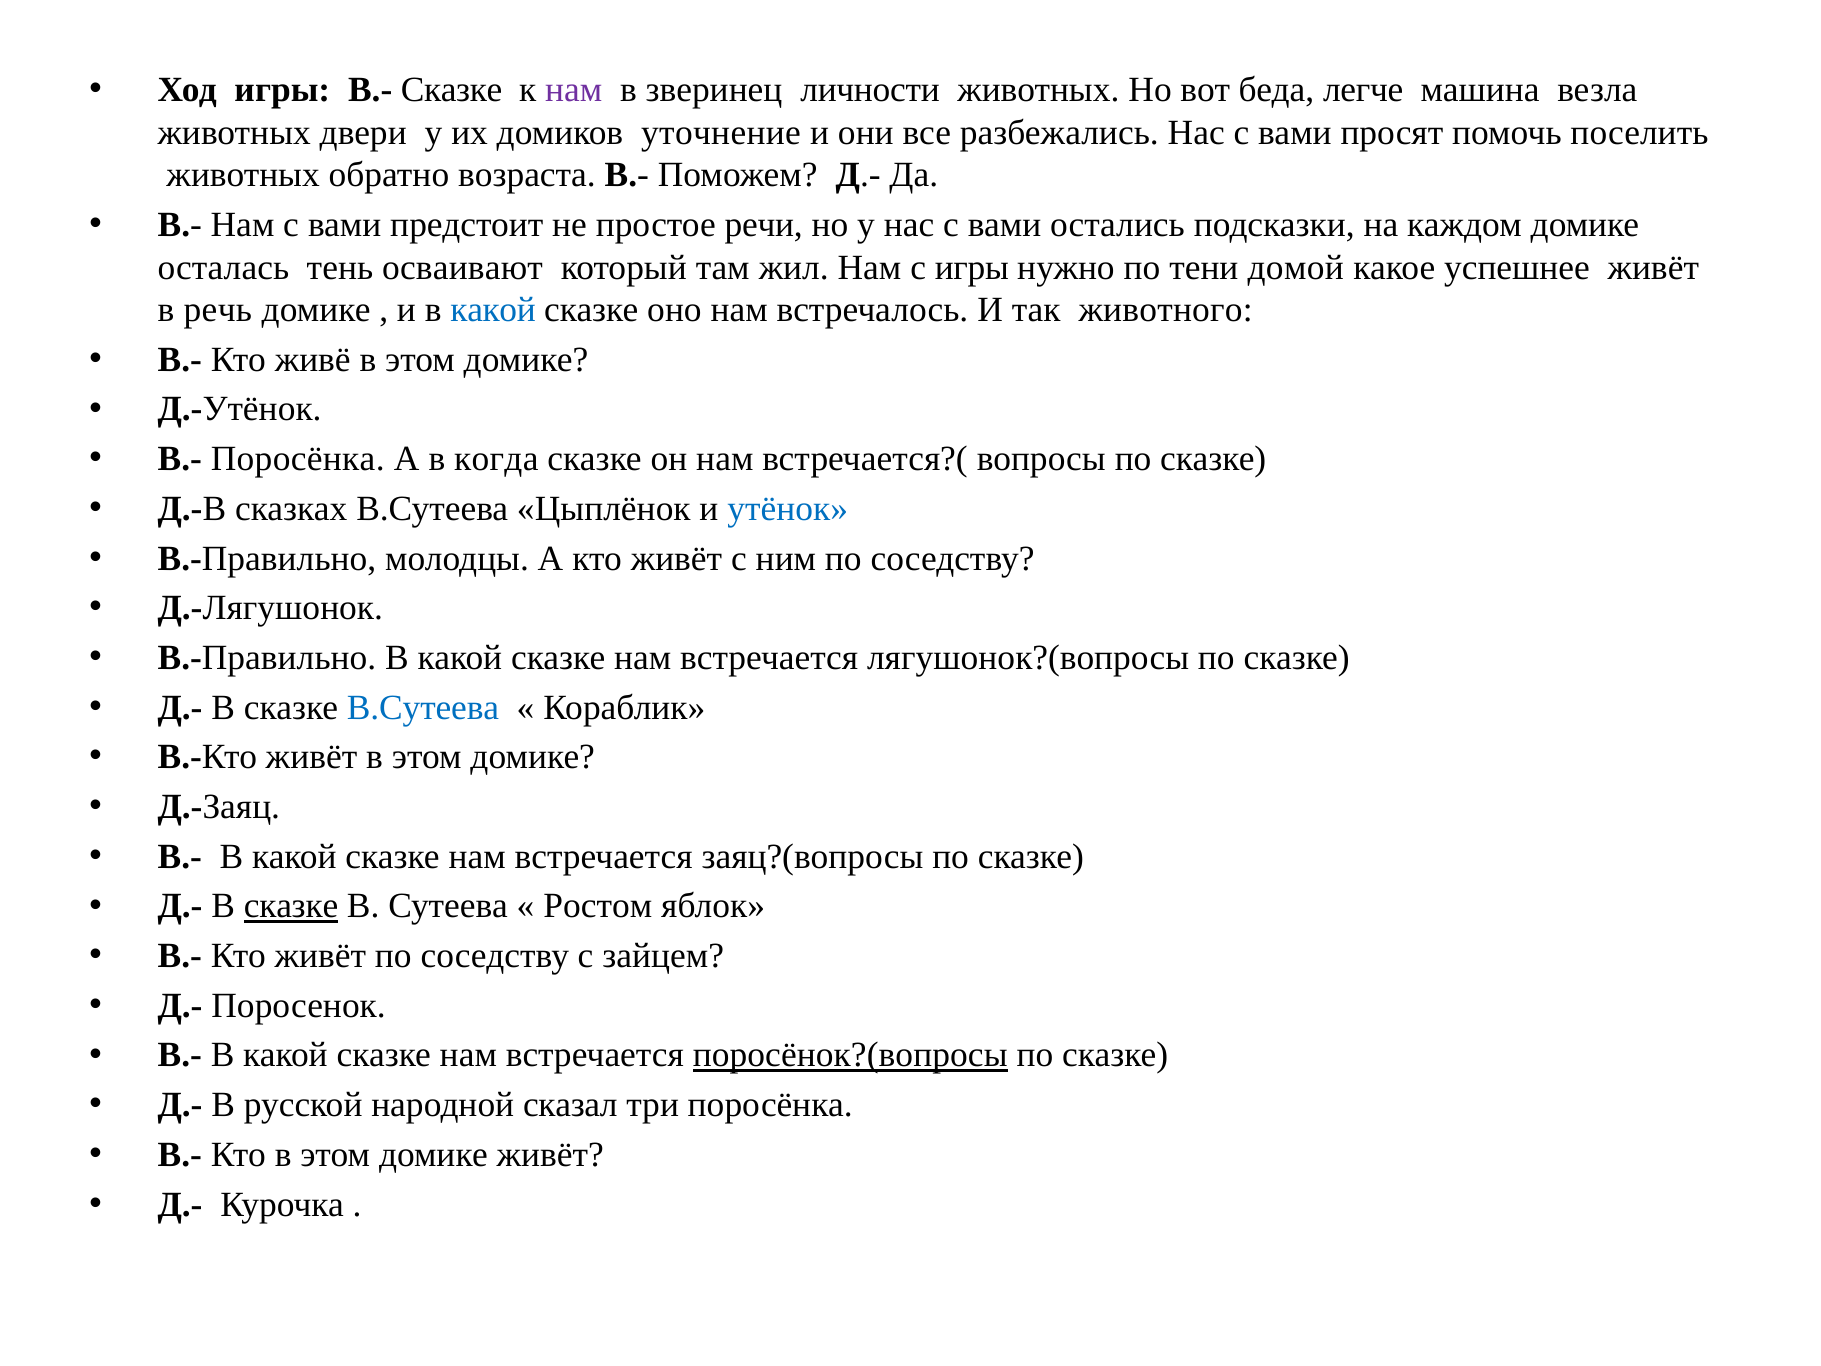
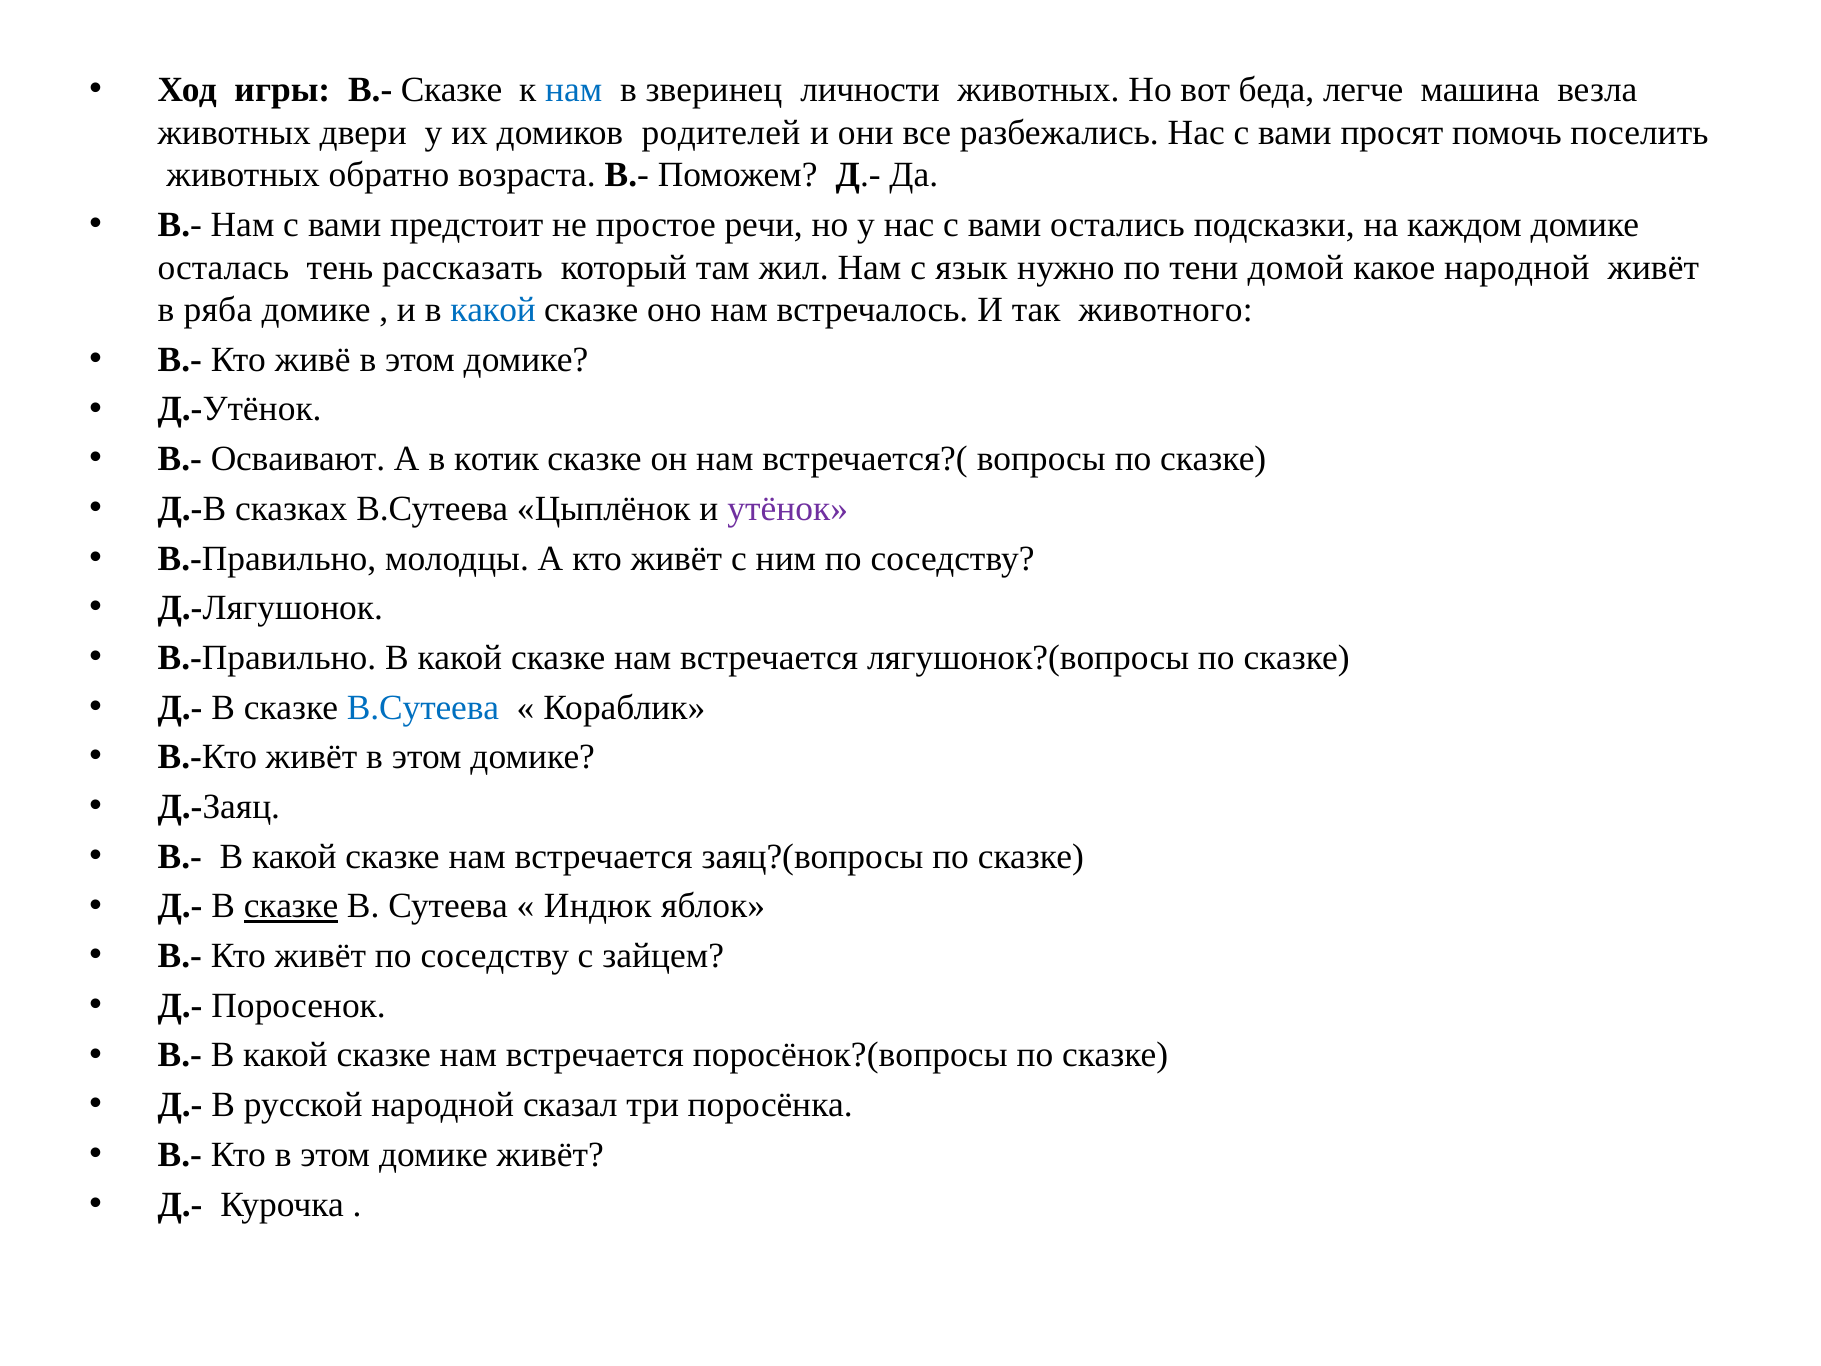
нам at (574, 90) colour: purple -> blue
уточнение: уточнение -> родителей
осваивают: осваивают -> рассказать
с игры: игры -> язык
какое успешнее: успешнее -> народной
речь: речь -> ряба
В.- Поросёнка: Поросёнка -> Осваивают
когда: когда -> котик
утёнок colour: blue -> purple
Ростом: Ростом -> Индюк
поросёнок?(вопросы underline: present -> none
